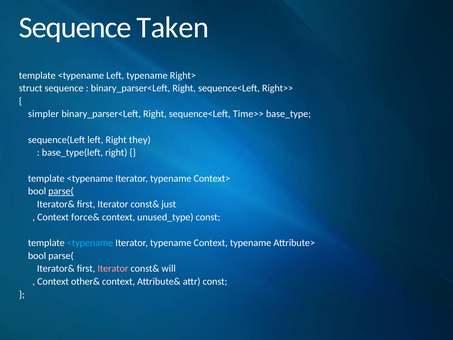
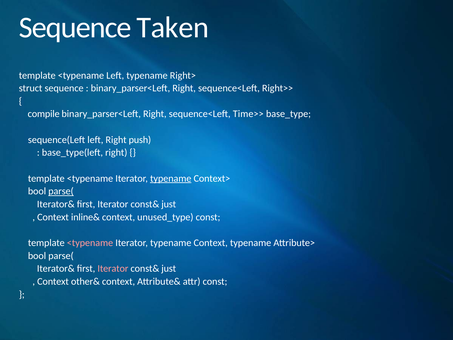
simpler: simpler -> compile
they: they -> push
typename at (171, 178) underline: none -> present
force&: force& -> inline&
<typename at (90, 243) colour: light blue -> pink
will at (169, 268): will -> just
